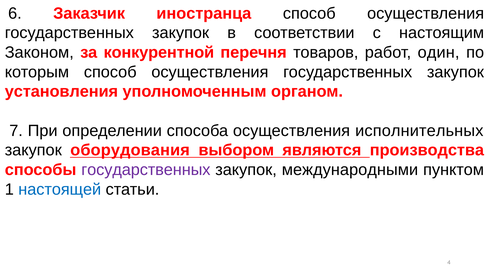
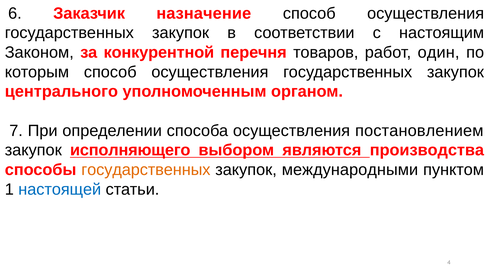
иностранца: иностранца -> назначение
установления: установления -> центрального
исполнительных: исполнительных -> постановлением
оборудования: оборудования -> исполняющего
государственных at (146, 170) colour: purple -> orange
